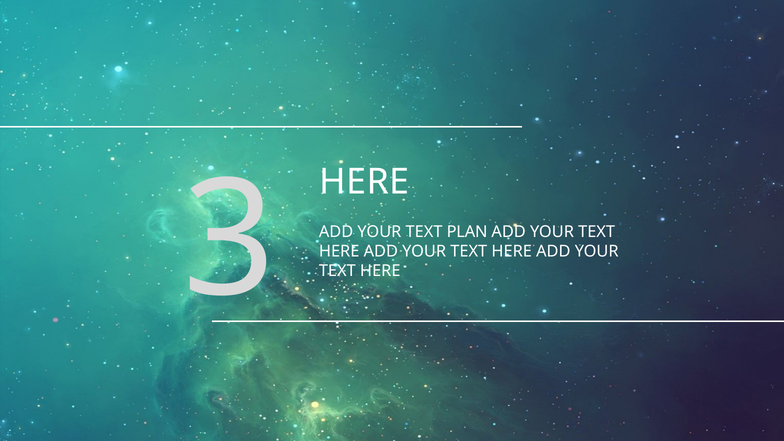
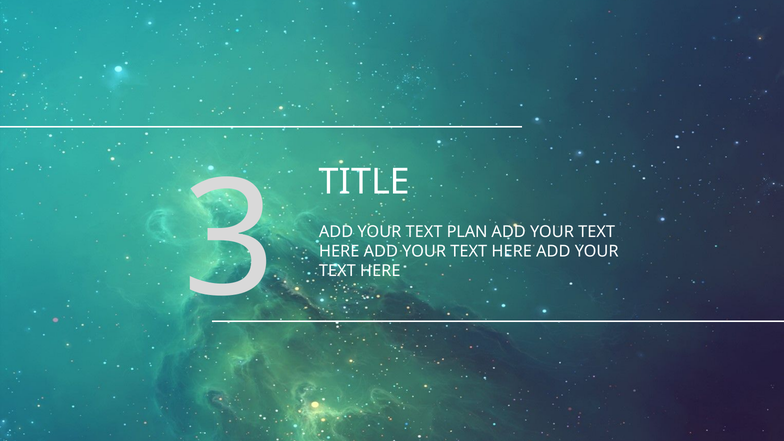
HERE at (364, 182): HERE -> TITLE
